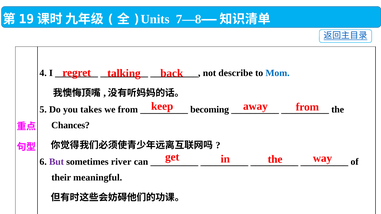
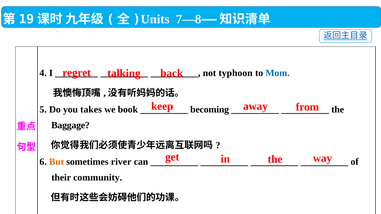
describe: describe -> typhoon
we from: from -> book
Chances: Chances -> Baggage
But colour: purple -> orange
meaningful: meaningful -> community
